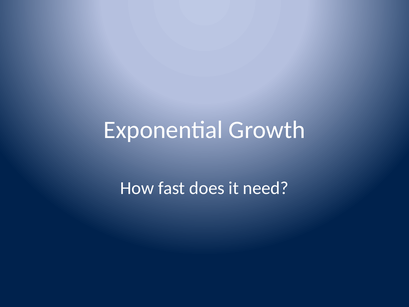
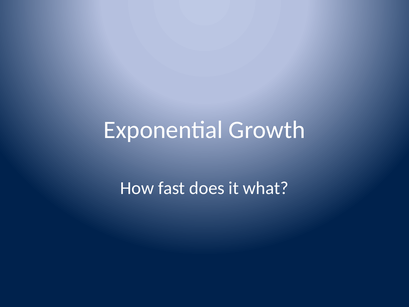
need: need -> what
